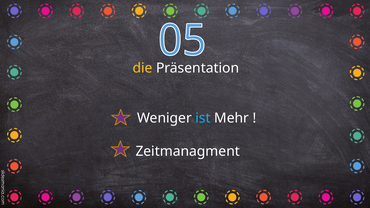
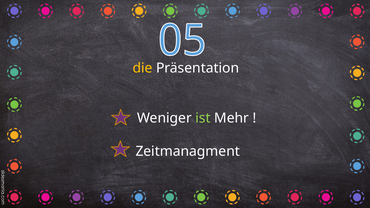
ist colour: light blue -> light green
